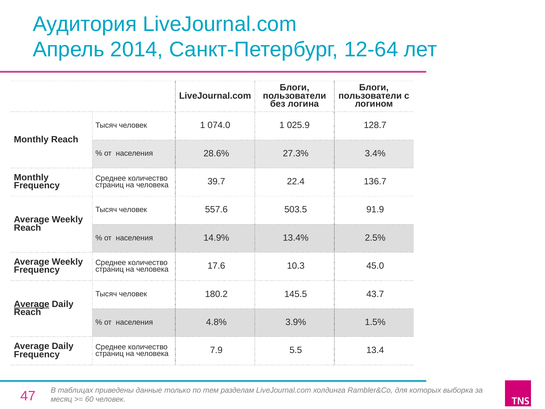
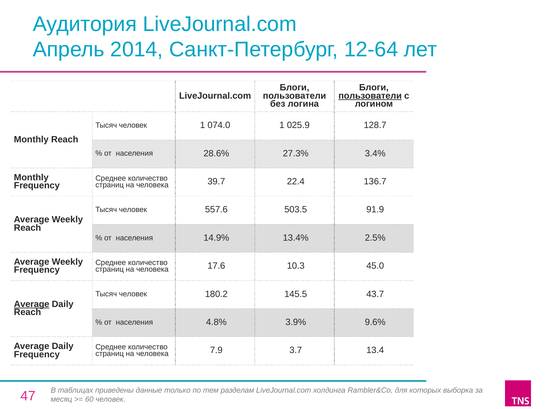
пользователи at (370, 96) underline: none -> present
1.5%: 1.5% -> 9.6%
5.5: 5.5 -> 3.7
